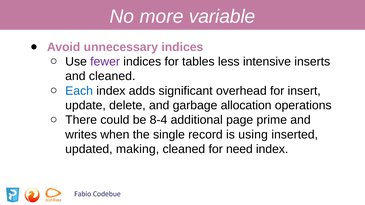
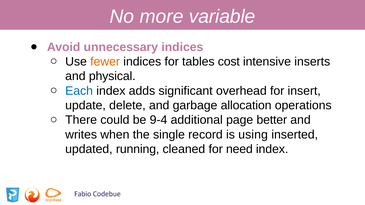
fewer colour: purple -> orange
less: less -> cost
and cleaned: cleaned -> physical
8-4: 8-4 -> 9-4
prime: prime -> better
making: making -> running
